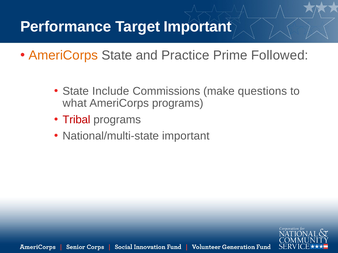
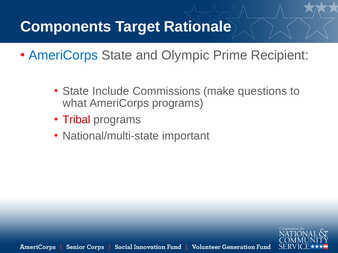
Performance: Performance -> Components
Target Important: Important -> Rationale
AmeriCorps at (63, 55) colour: orange -> blue
Practice: Practice -> Olympic
Followed: Followed -> Recipient
